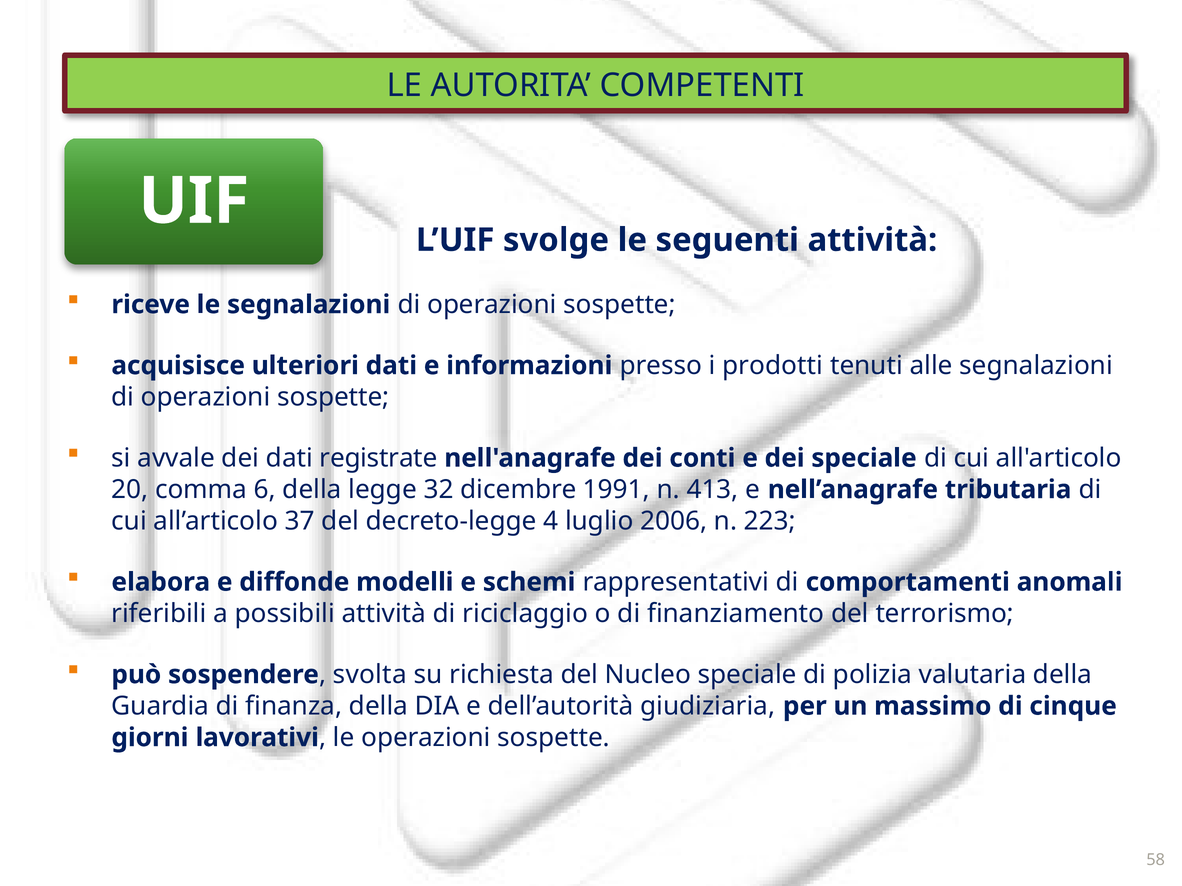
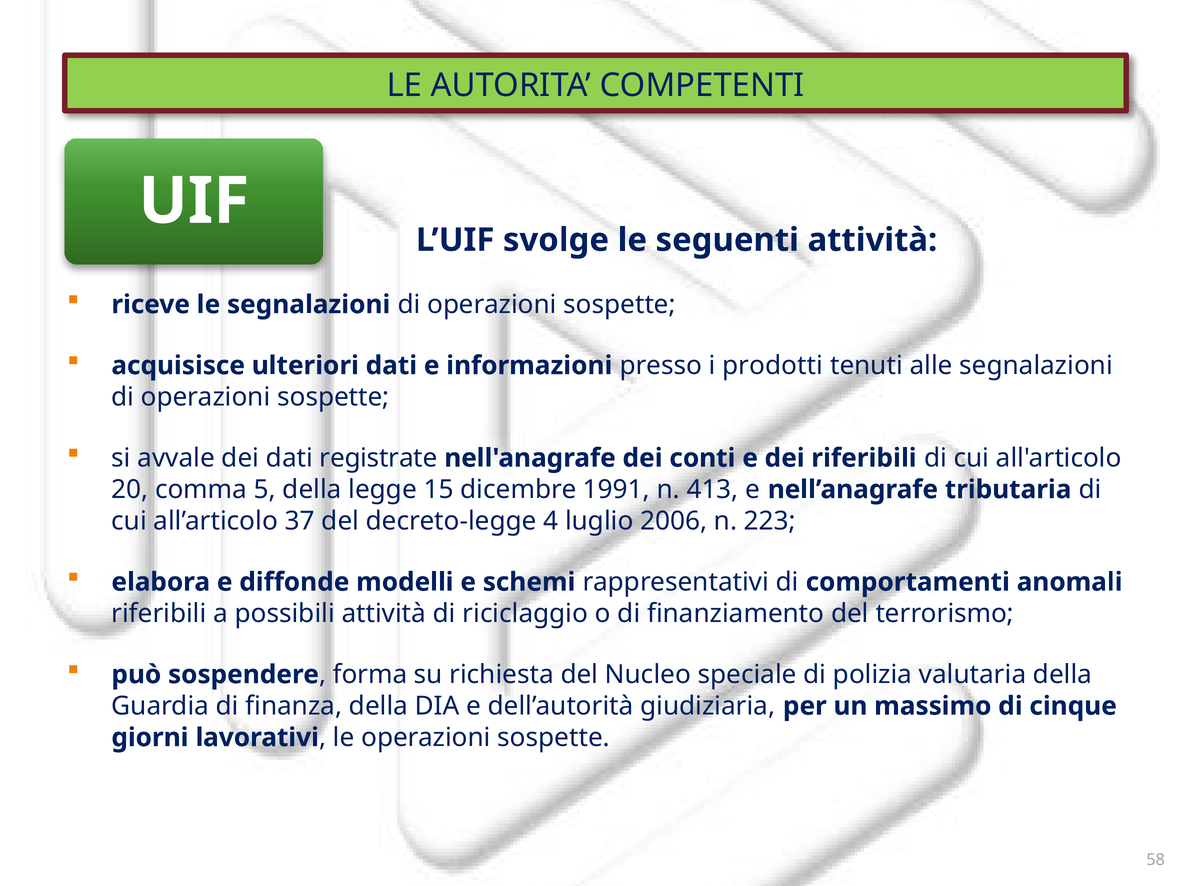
dei speciale: speciale -> riferibili
6: 6 -> 5
32: 32 -> 15
svolta: svolta -> forma
